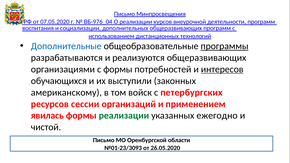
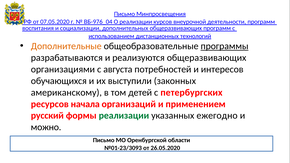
Дополнительные colour: blue -> orange
с формы: формы -> августа
интересов underline: present -> none
войск: войск -> детей
сессии: сессии -> начала
явилась: явилась -> русский
чистой: чистой -> можно
